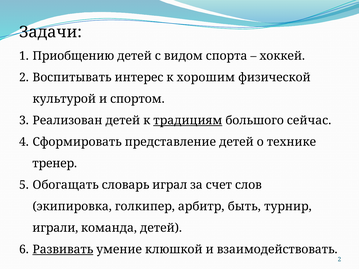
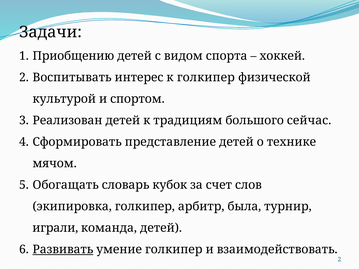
к хорошим: хорошим -> голкипер
традициям underline: present -> none
тренер: тренер -> мячом
играл: играл -> кубок
быть: быть -> была
умение клюшкой: клюшкой -> голкипер
